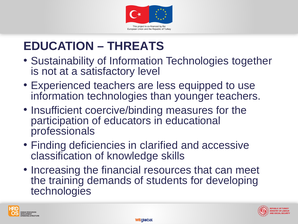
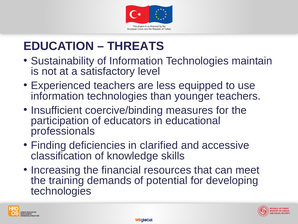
together: together -> maintain
students: students -> potential
